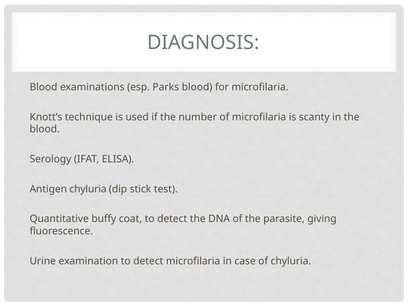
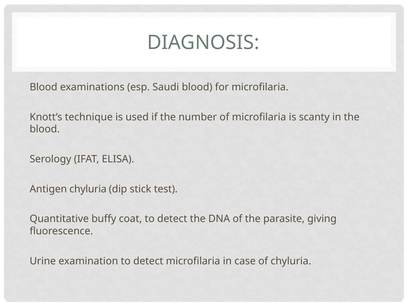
Parks: Parks -> Saudi
